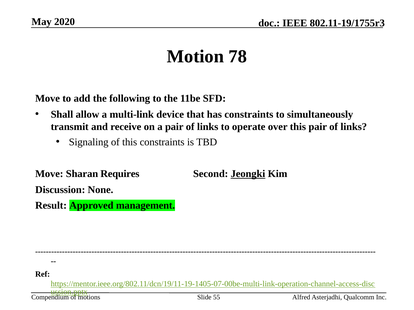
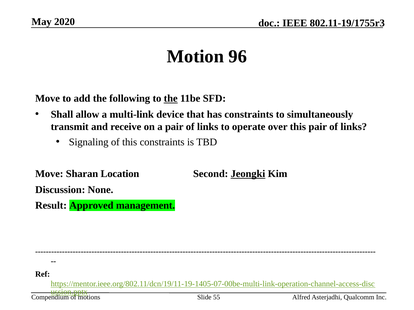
78: 78 -> 96
the at (171, 99) underline: none -> present
Requires: Requires -> Location
